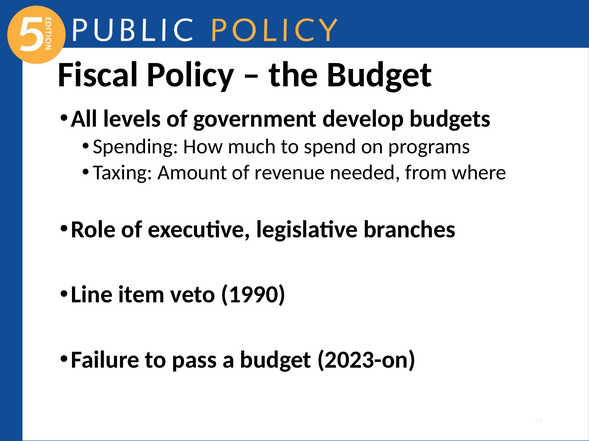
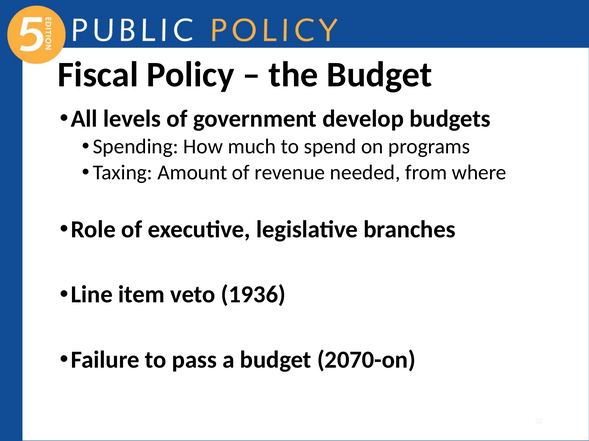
1990: 1990 -> 1936
2023-on: 2023-on -> 2070-on
